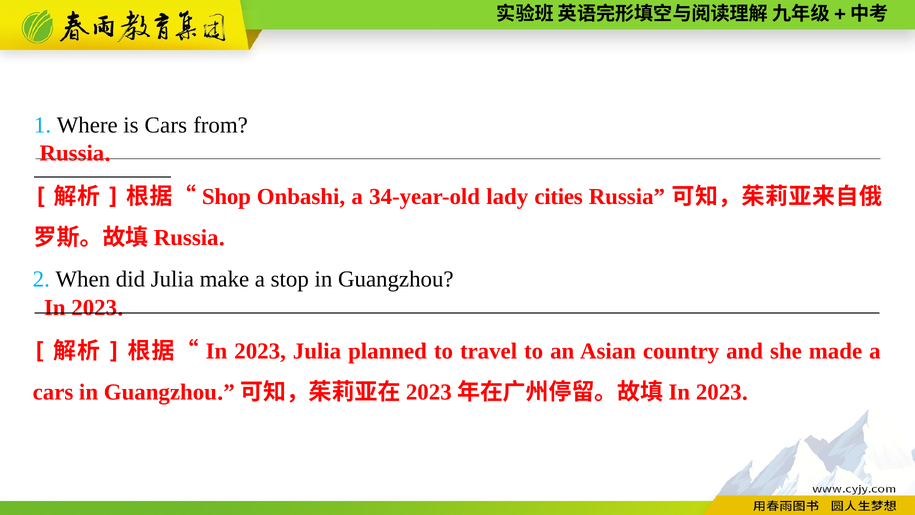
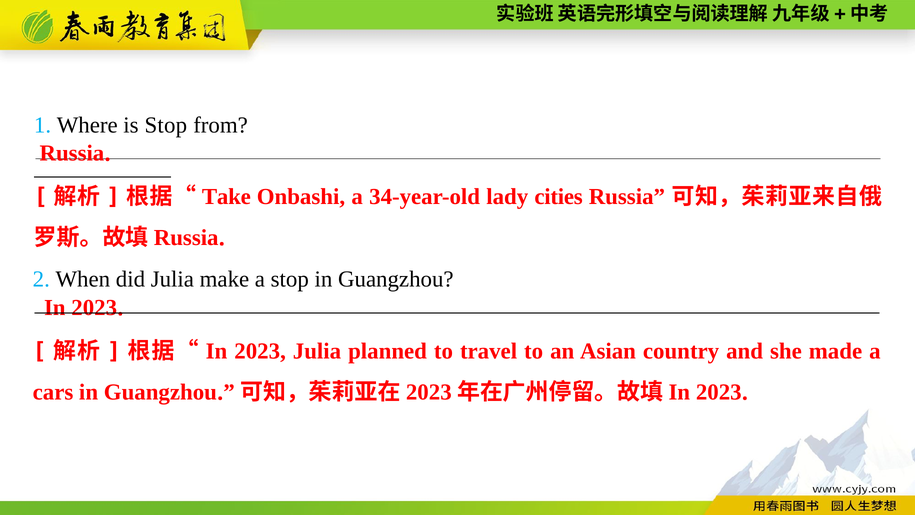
is Cars: Cars -> Stop
Shop: Shop -> Take
